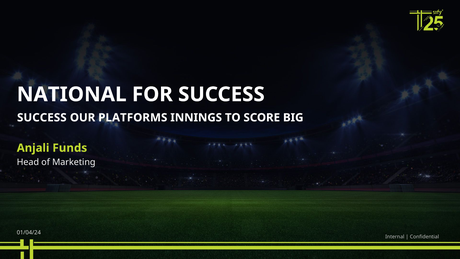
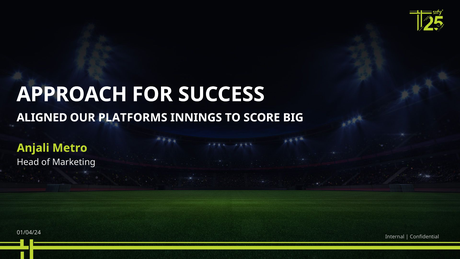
NATIONAL: NATIONAL -> APPROACH
SUCCESS at (42, 117): SUCCESS -> ALIGNED
Funds: Funds -> Metro
